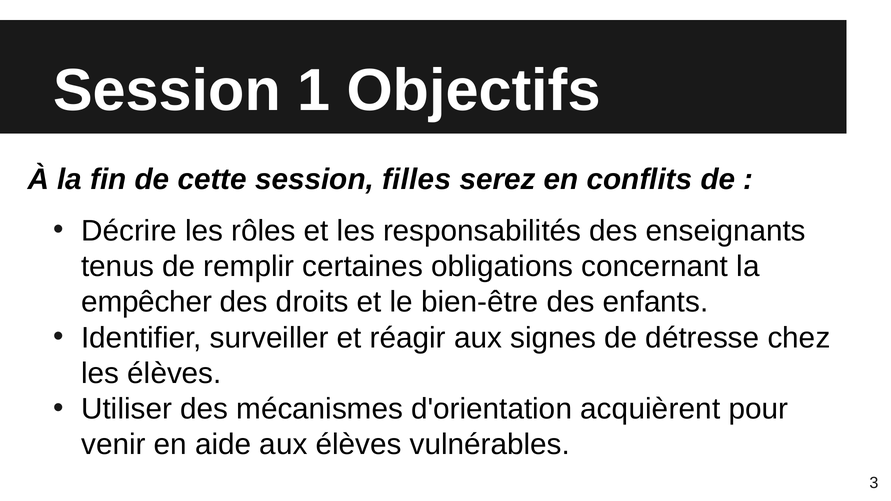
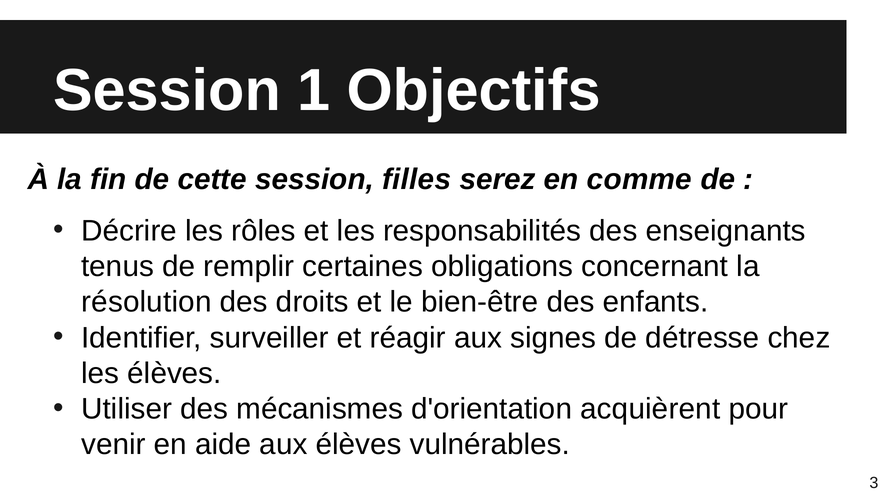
conflits: conflits -> comme
empêcher: empêcher -> résolution
